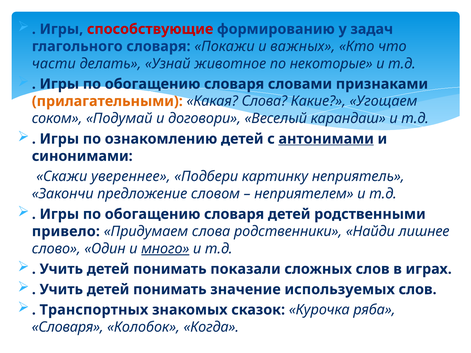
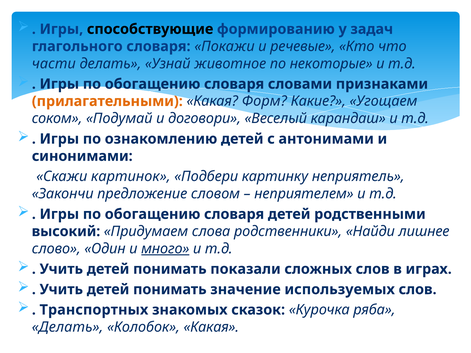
способствующие colour: red -> black
важных: важных -> речевые
Какая Слова: Слова -> Форм
антонимами underline: present -> none
увереннее: увереннее -> картинок
привело: привело -> высокий
Словаря at (68, 327): Словаря -> Делать
Колобок Когда: Когда -> Какая
